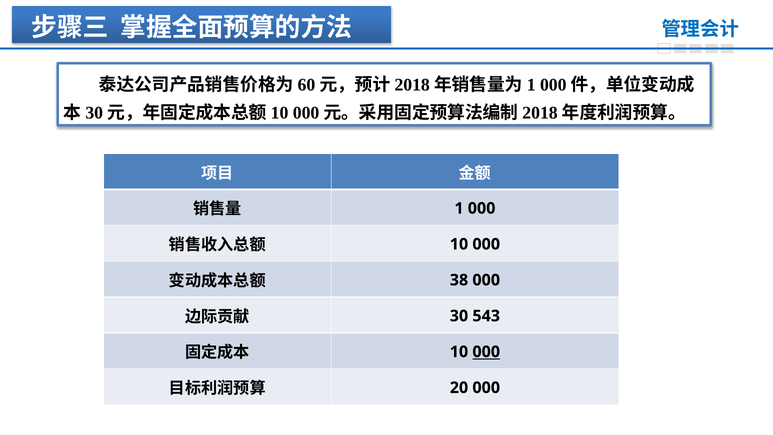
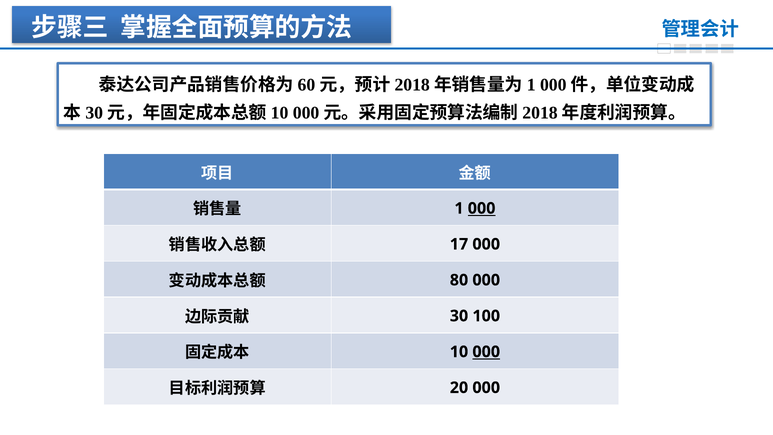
000 at (482, 208) underline: none -> present
10 at (459, 244): 10 -> 17
38: 38 -> 80
543: 543 -> 100
